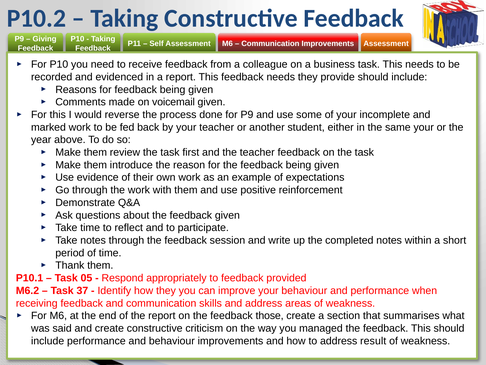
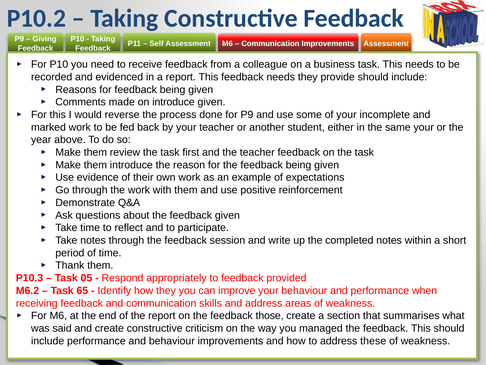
on voicemail: voicemail -> introduce
P10.1: P10.1 -> P10.3
37: 37 -> 65
result: result -> these
